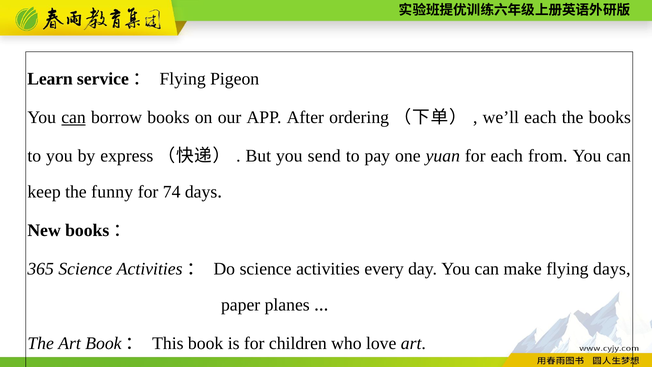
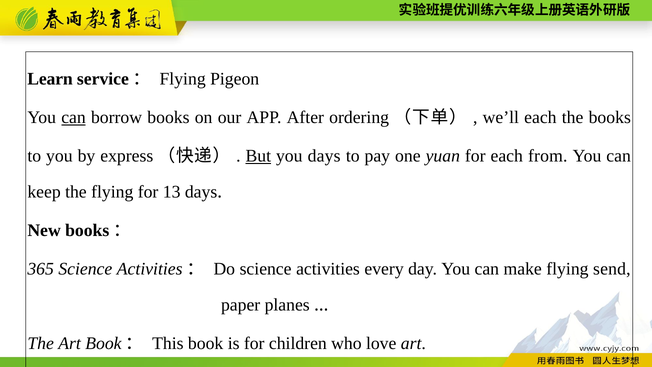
But underline: none -> present
you send: send -> days
the funny: funny -> flying
74: 74 -> 13
flying days: days -> send
